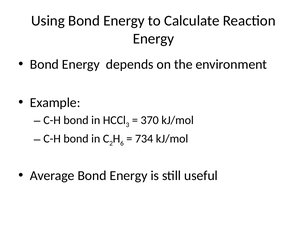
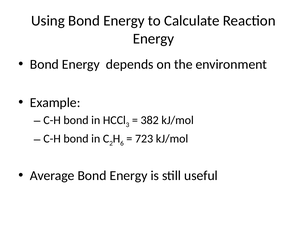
370: 370 -> 382
734: 734 -> 723
